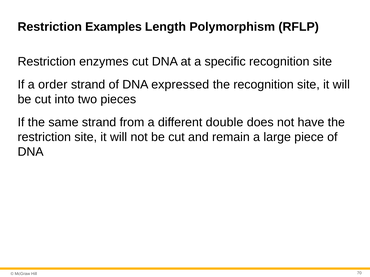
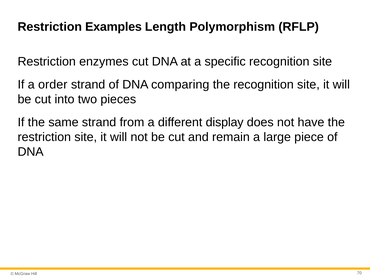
expressed: expressed -> comparing
double: double -> display
